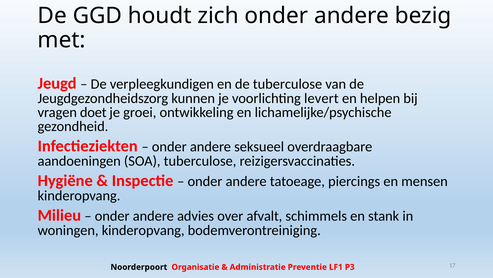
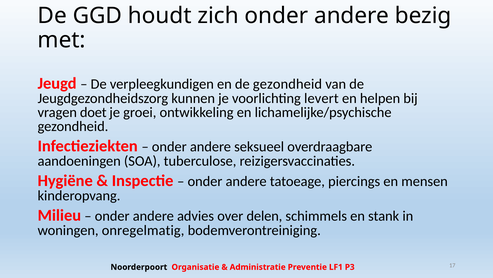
de tuberculose: tuberculose -> gezondheid
afvalt: afvalt -> delen
woningen kinderopvang: kinderopvang -> onregelmatig
